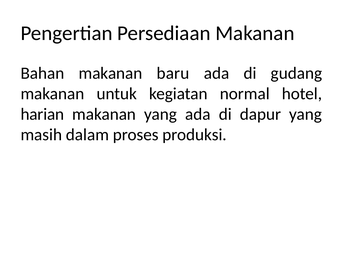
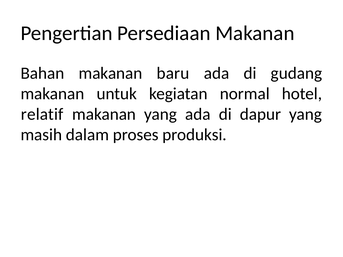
harian: harian -> relatif
